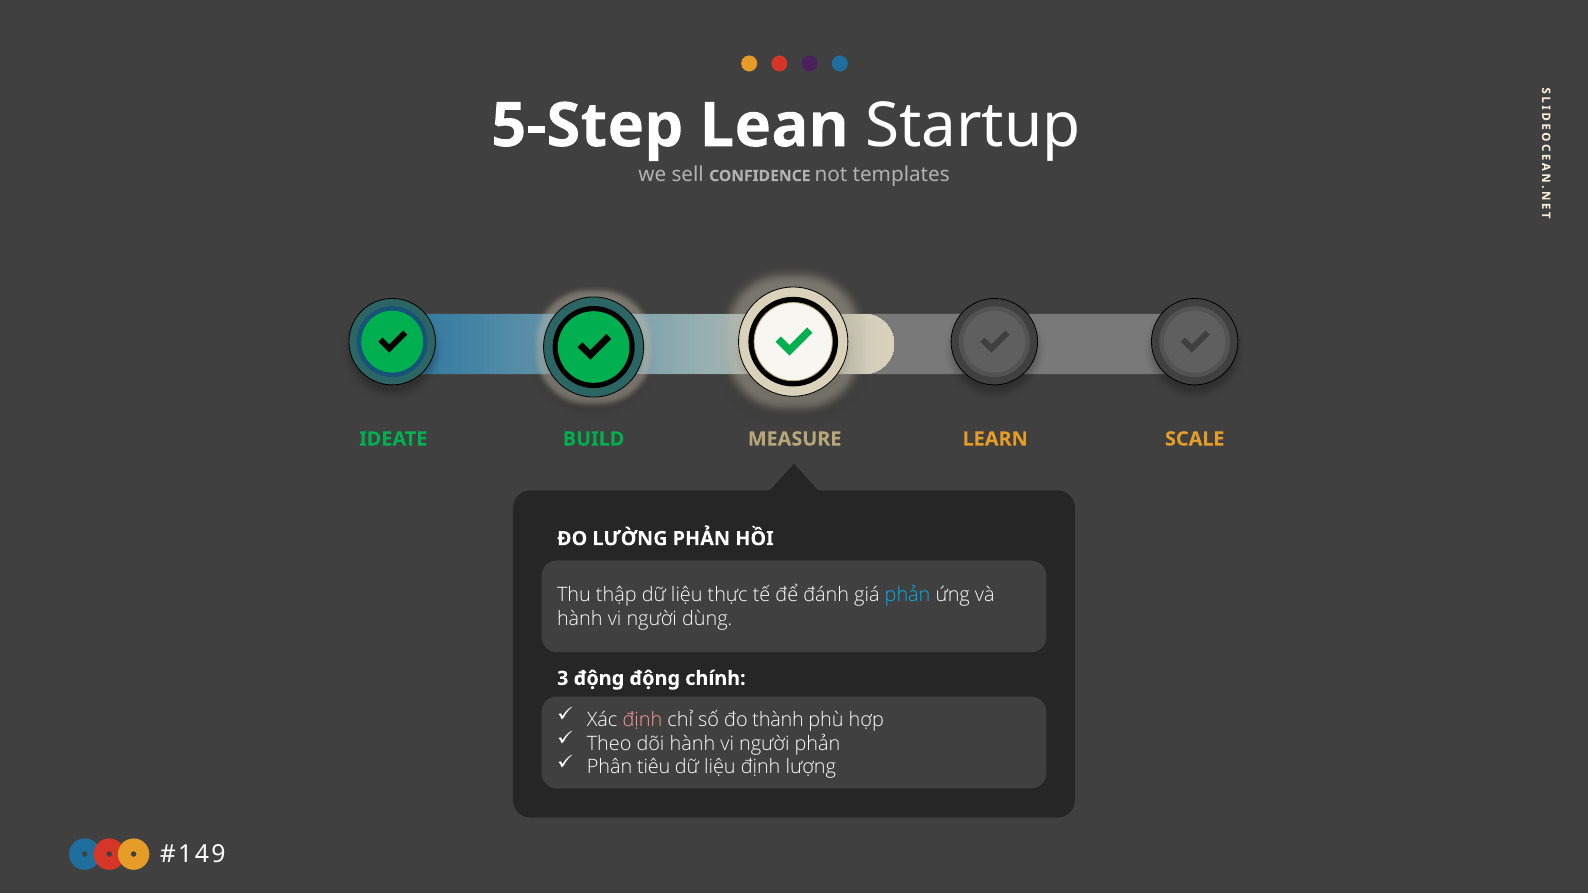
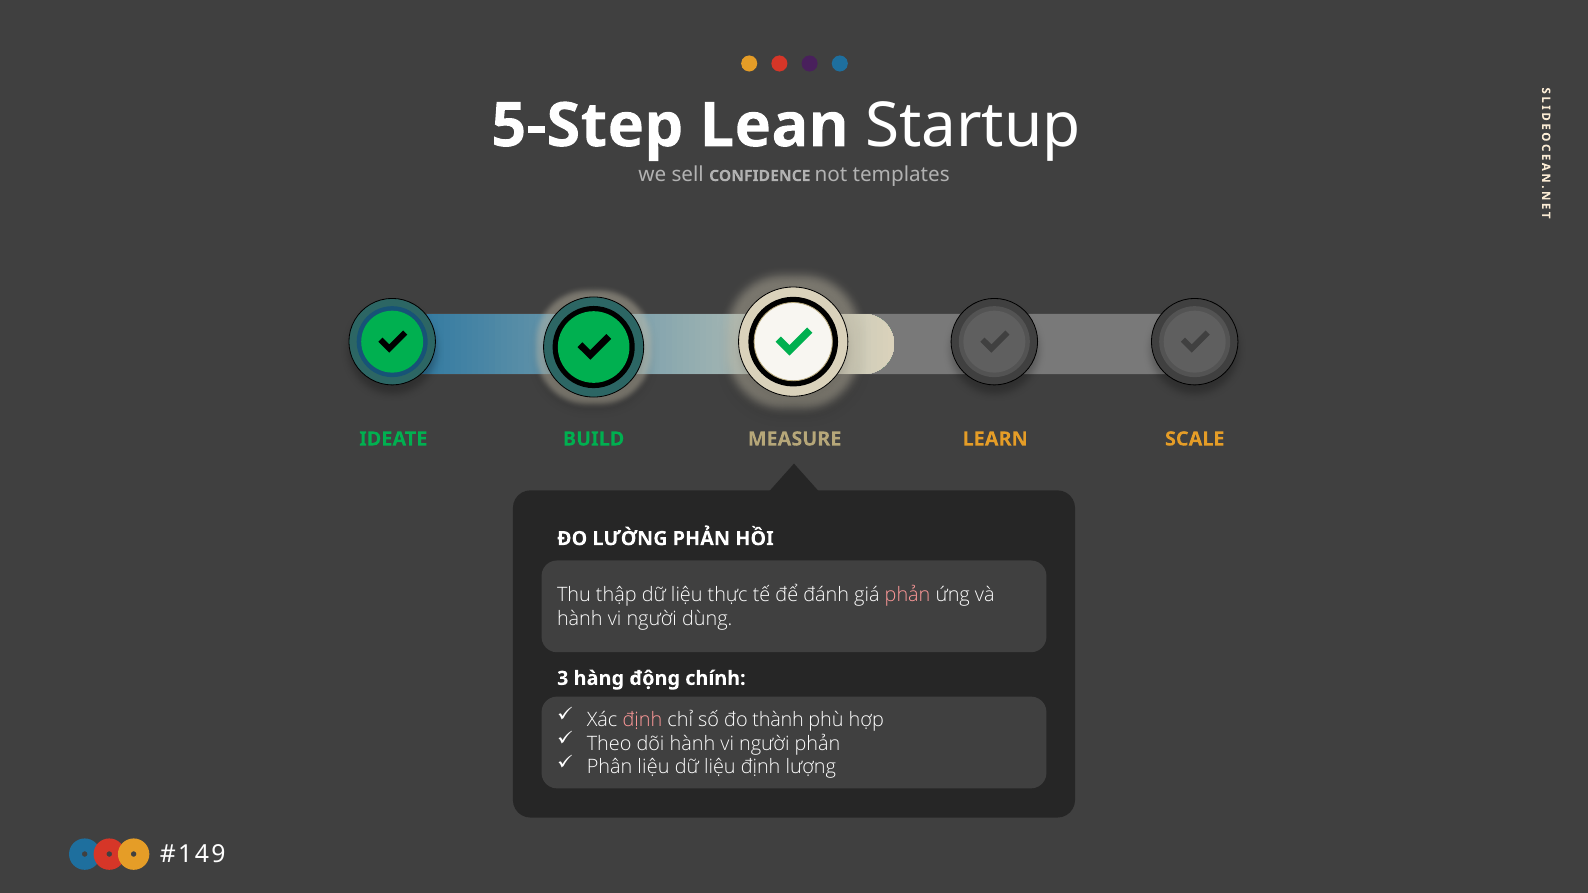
phản at (908, 595) colour: light blue -> pink
3 động: động -> hàng
Phân tiêu: tiêu -> liệu
